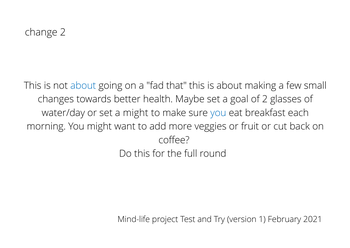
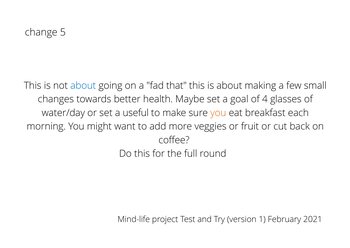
change 2: 2 -> 5
of 2: 2 -> 4
a might: might -> useful
you at (218, 113) colour: blue -> orange
